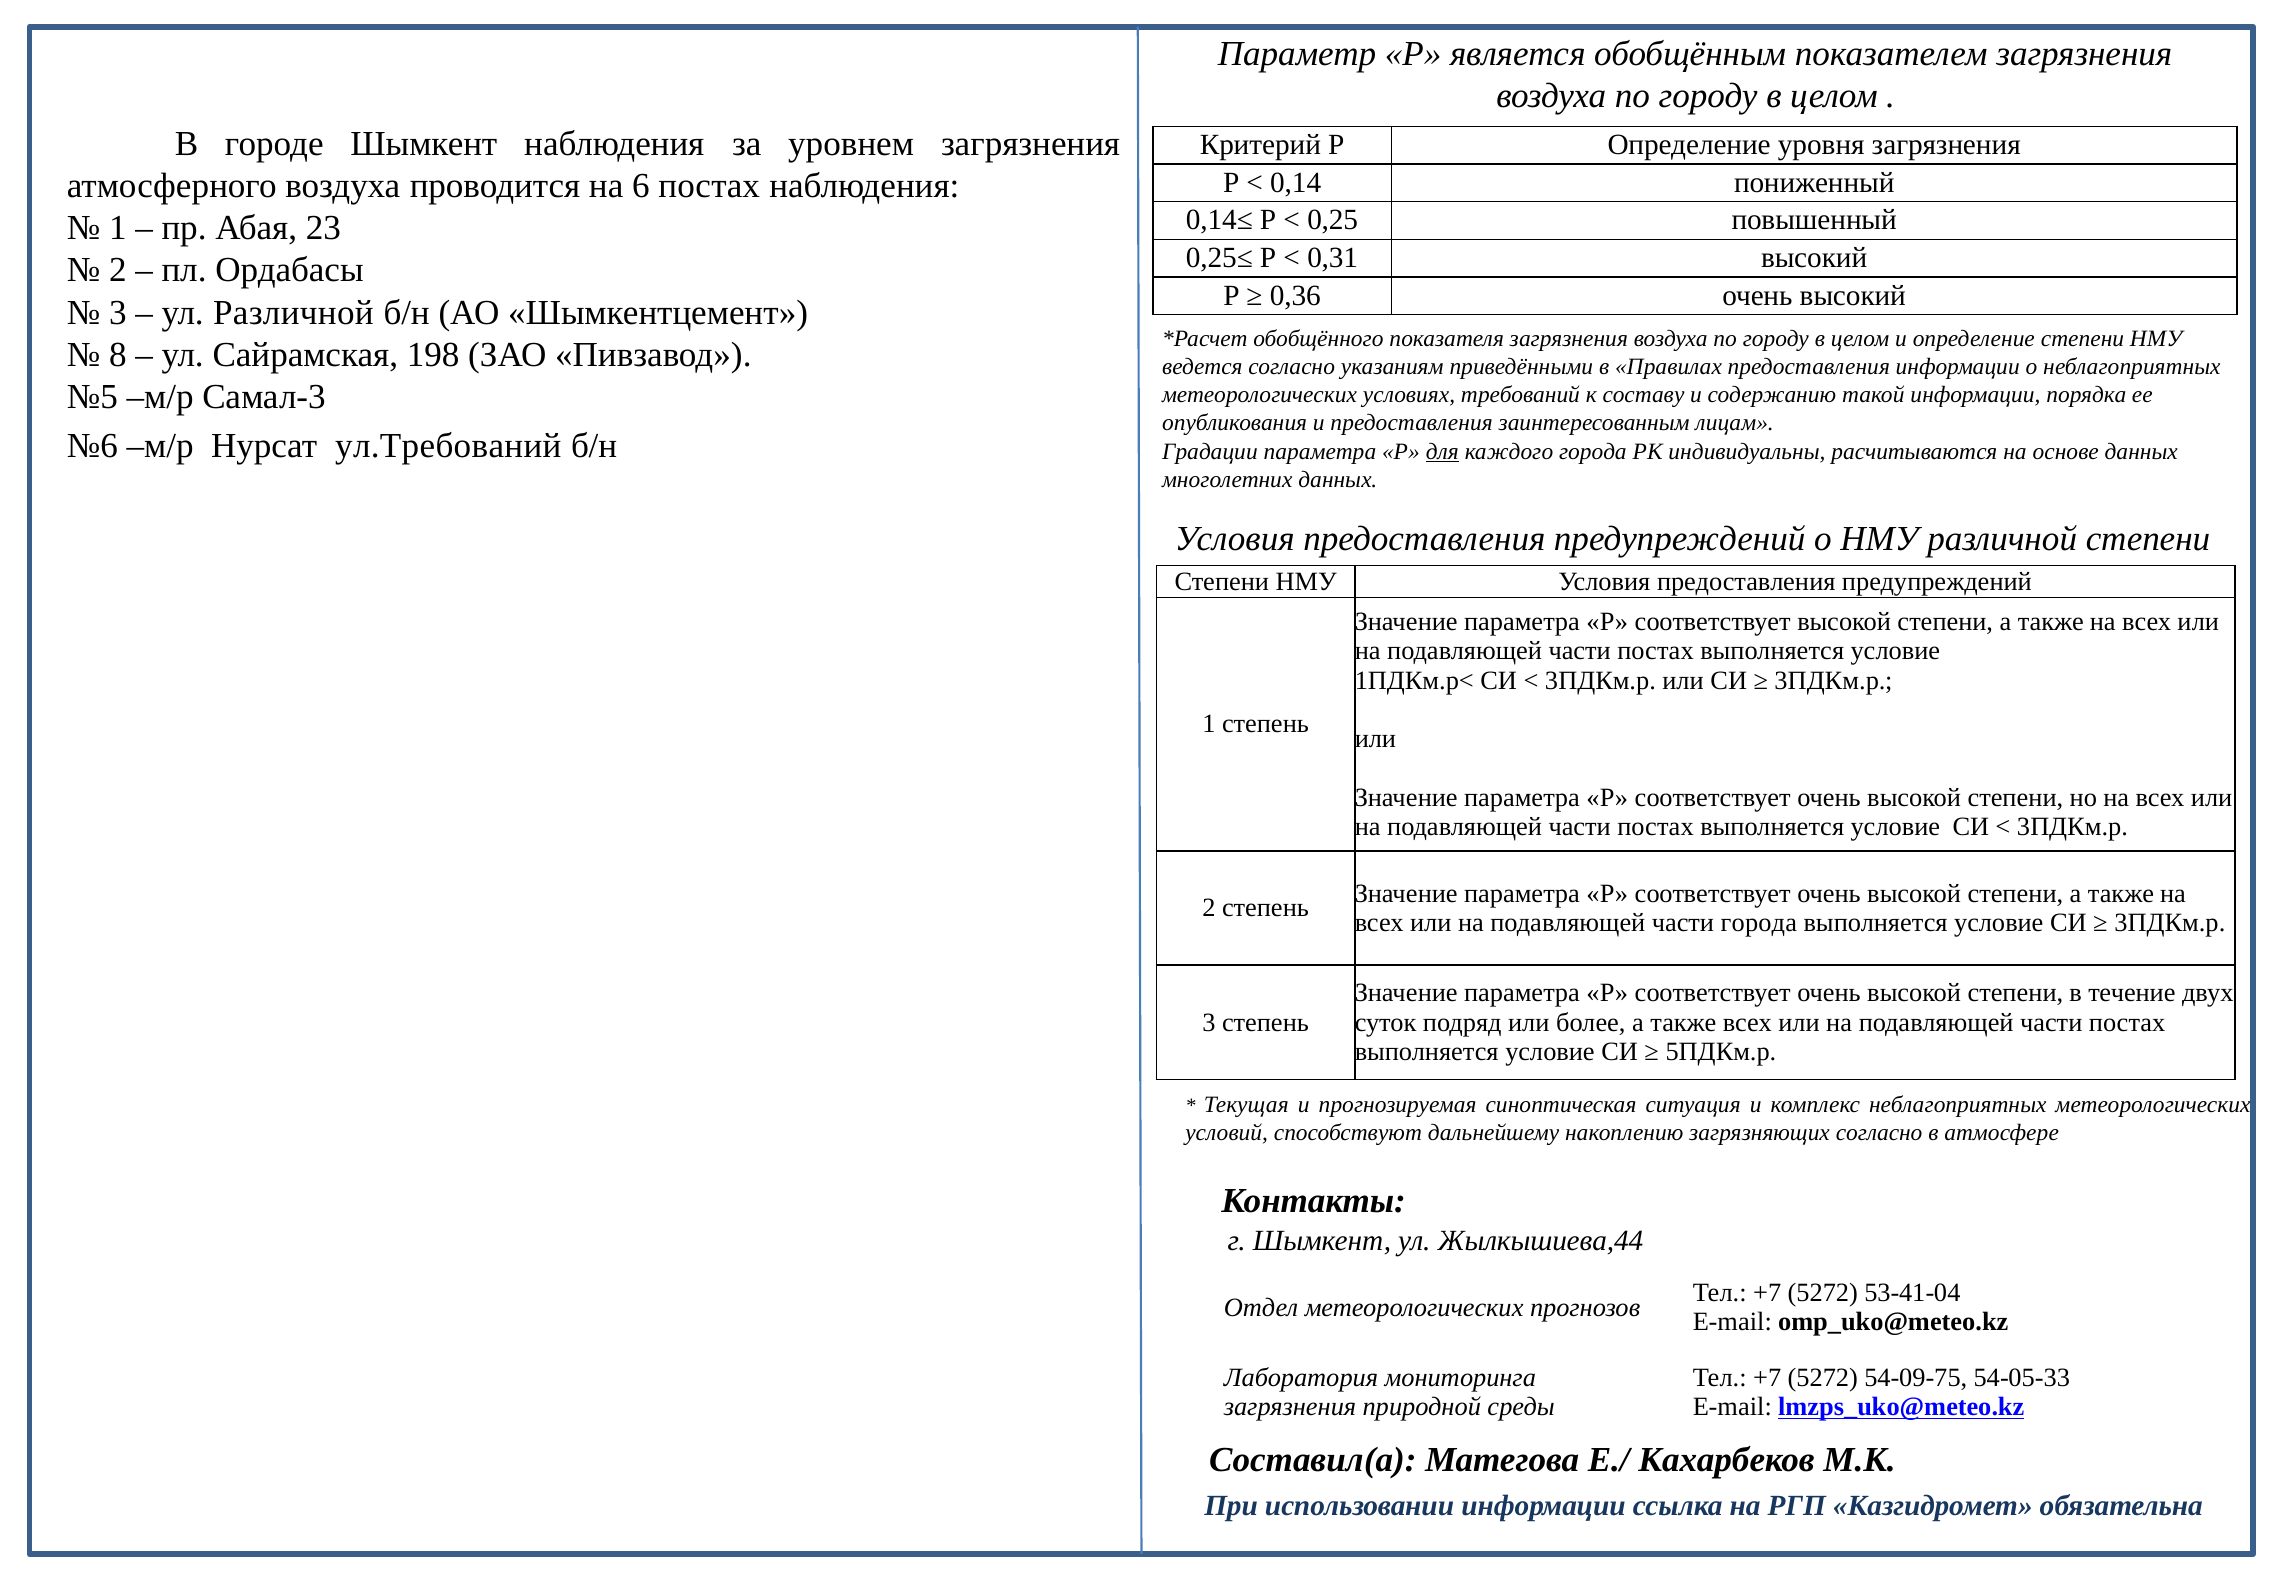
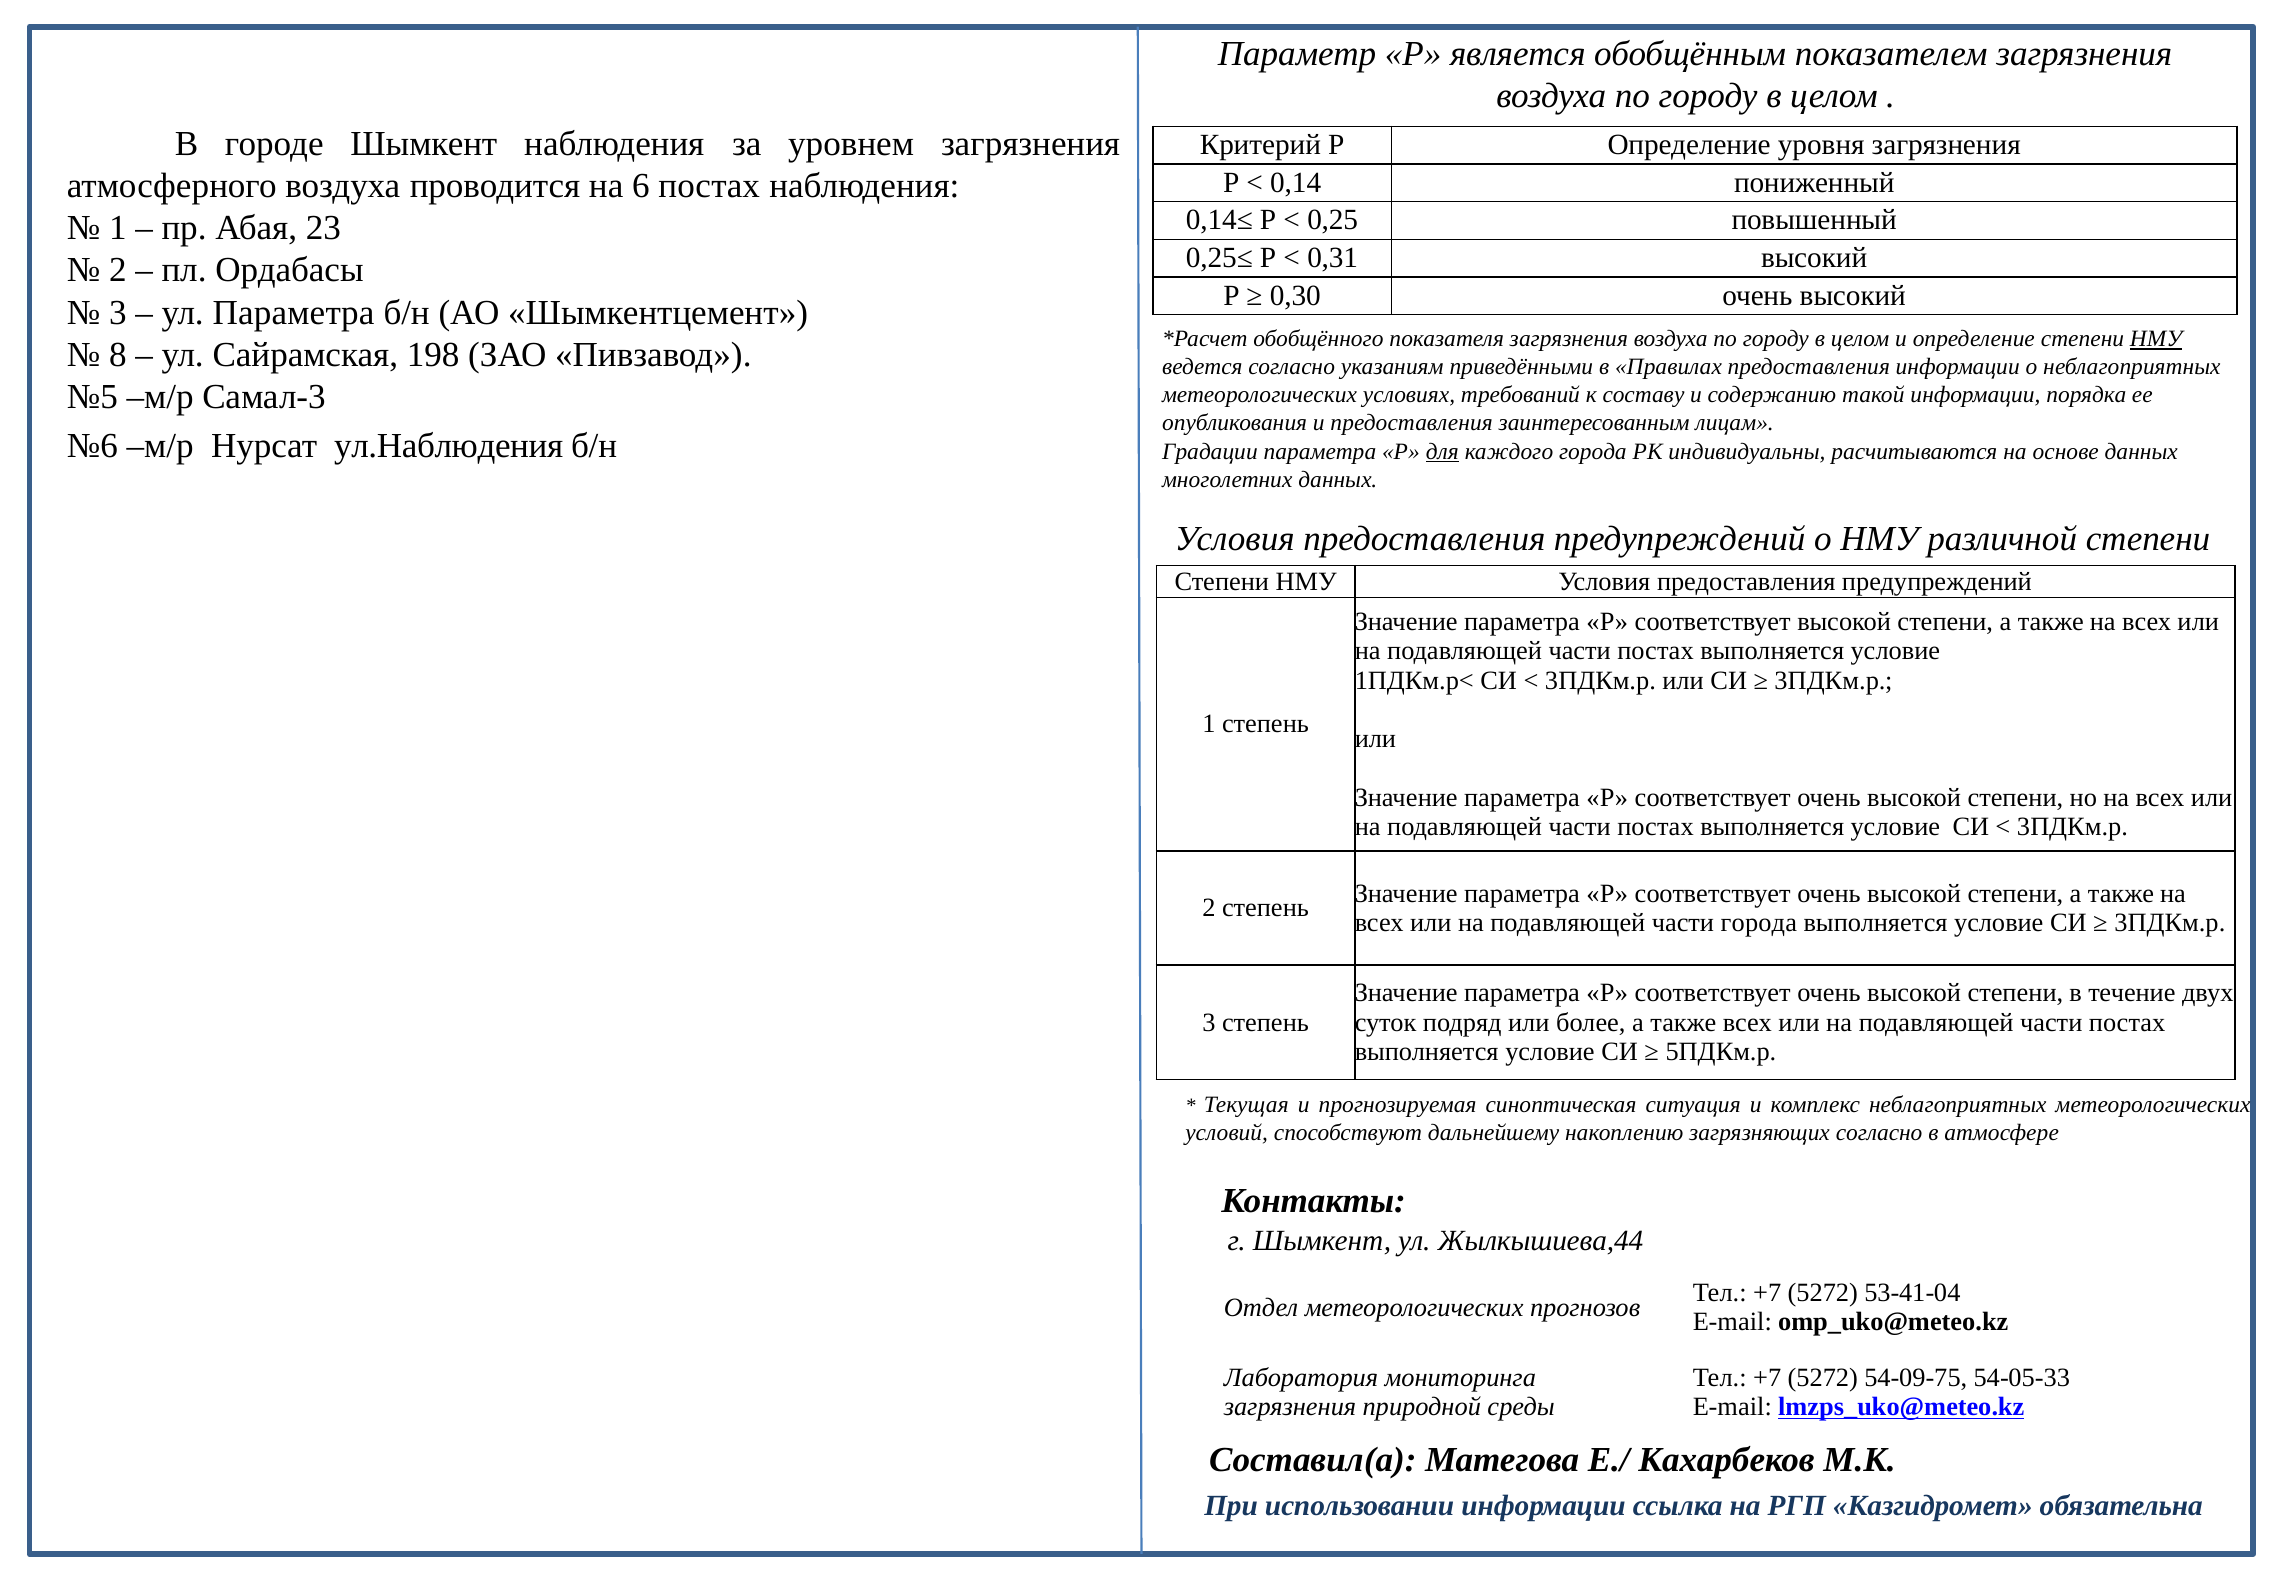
0,36: 0,36 -> 0,30
ул Различной: Различной -> Параметра
НМУ at (2156, 339) underline: none -> present
ул.Требований: ул.Требований -> ул.Наблюдения
